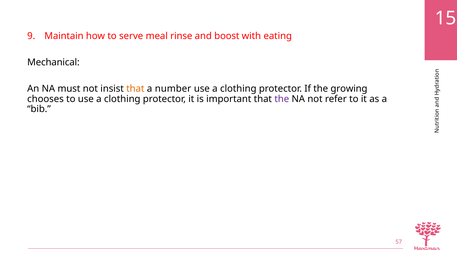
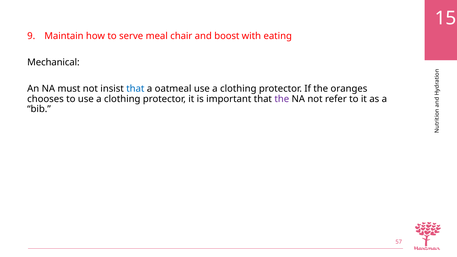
rinse: rinse -> chair
that at (135, 89) colour: orange -> blue
number: number -> oatmeal
growing: growing -> oranges
